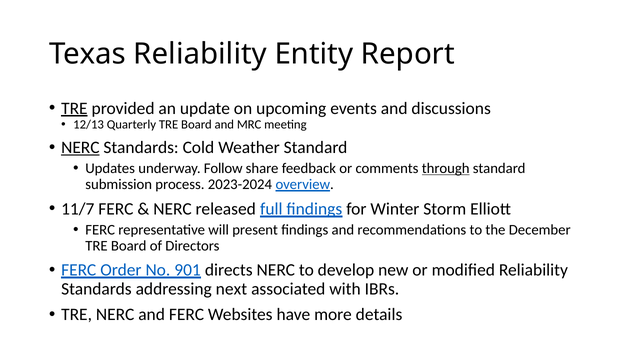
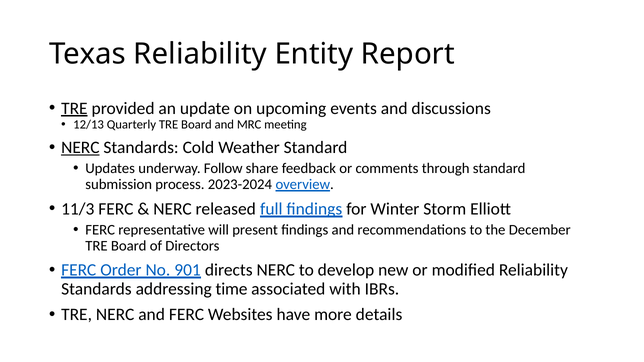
through underline: present -> none
11/7: 11/7 -> 11/3
next: next -> time
